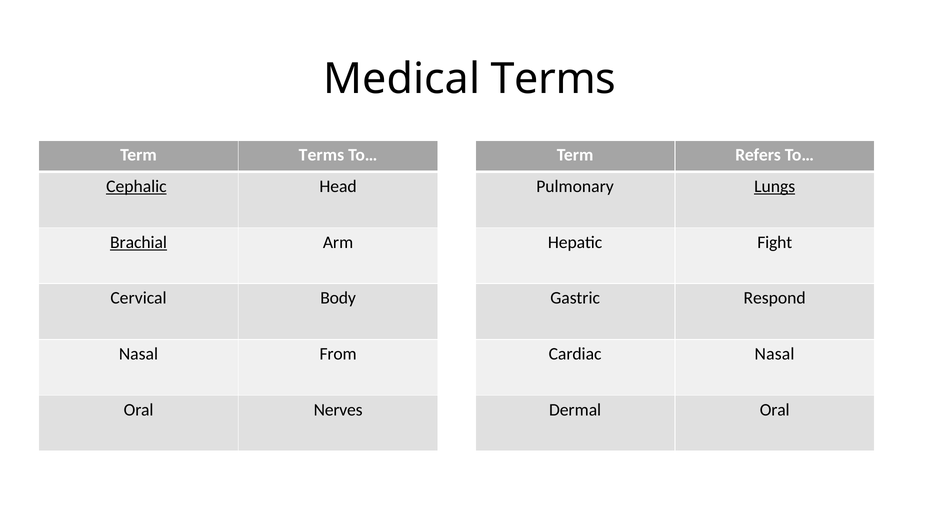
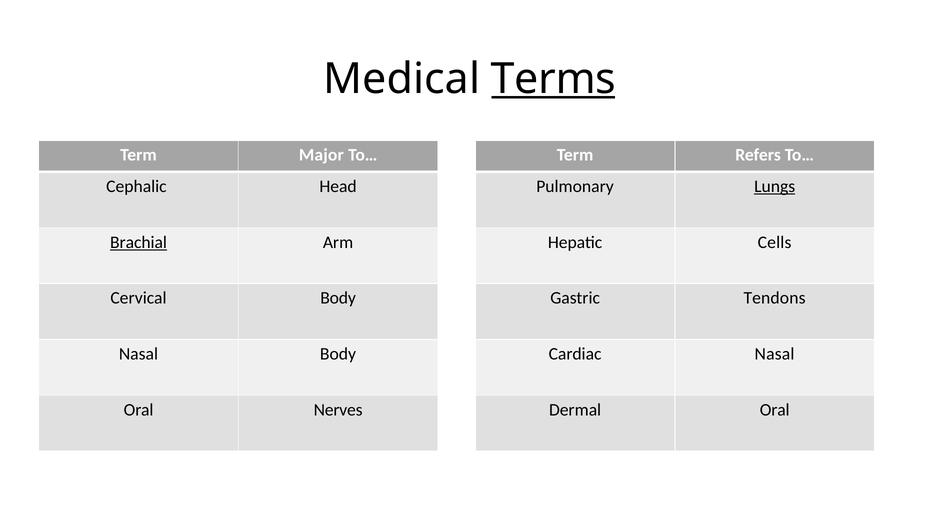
Terms at (553, 79) underline: none -> present
Term Terms: Terms -> Major
Cephalic underline: present -> none
Fight: Fight -> Cells
Respond: Respond -> Tendons
Nasal From: From -> Body
